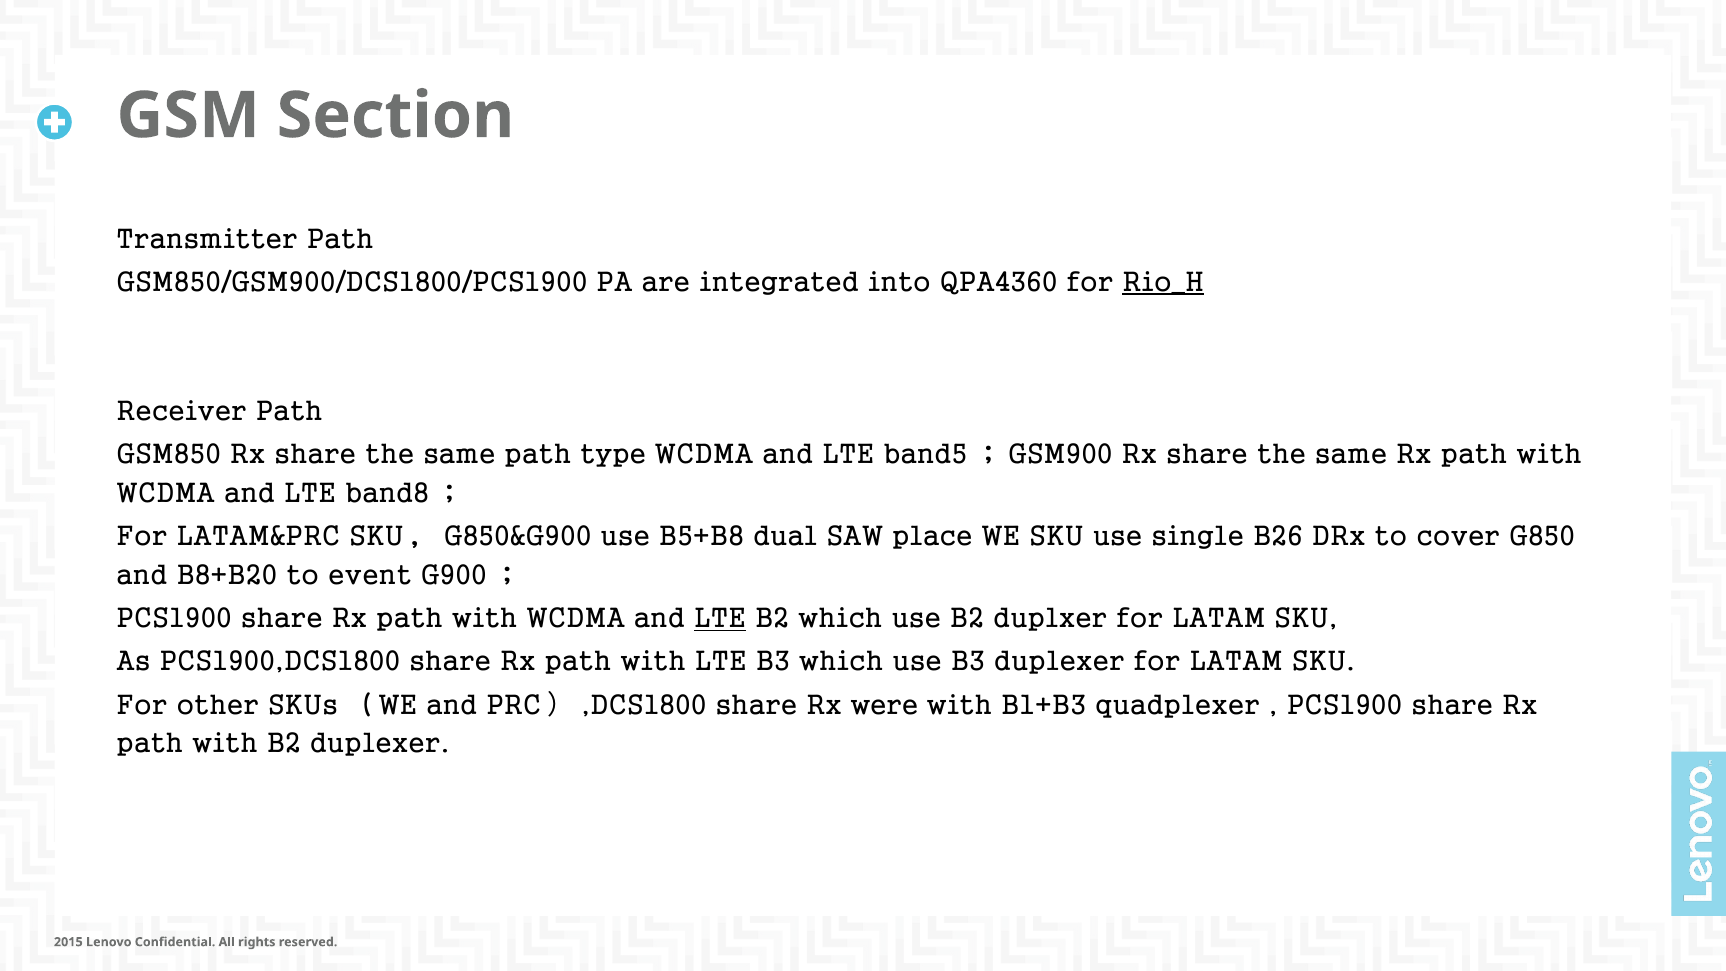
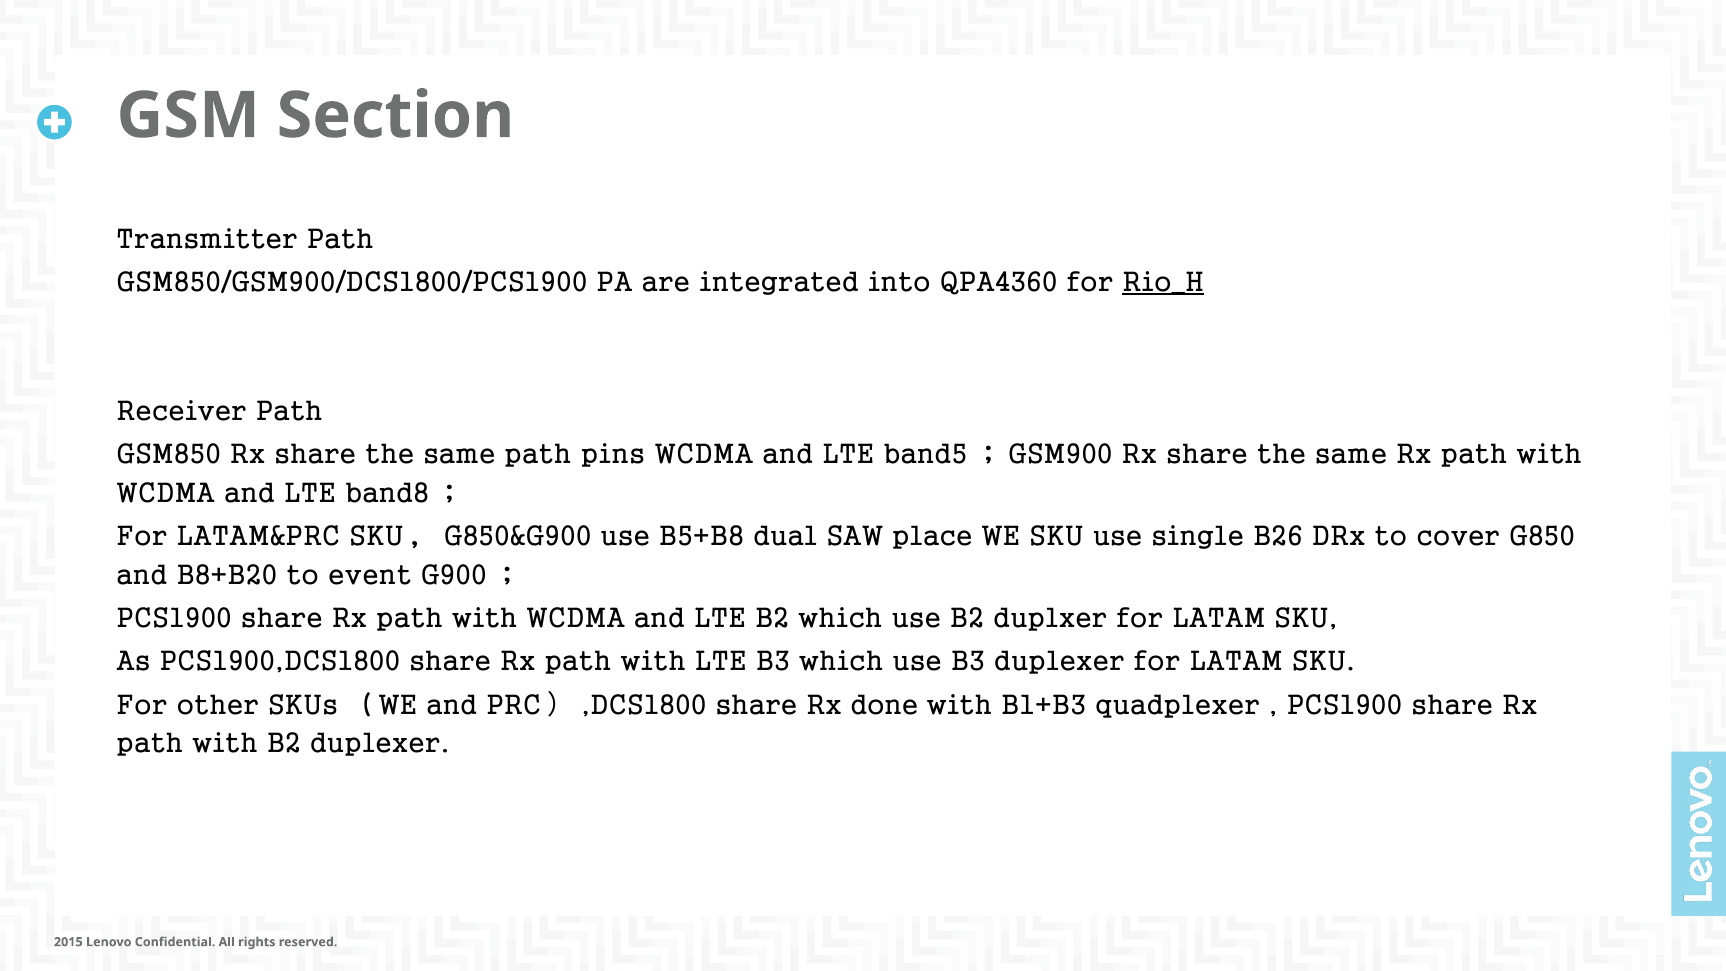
type: type -> pins
LTE at (720, 619) underline: present -> none
were: were -> done
